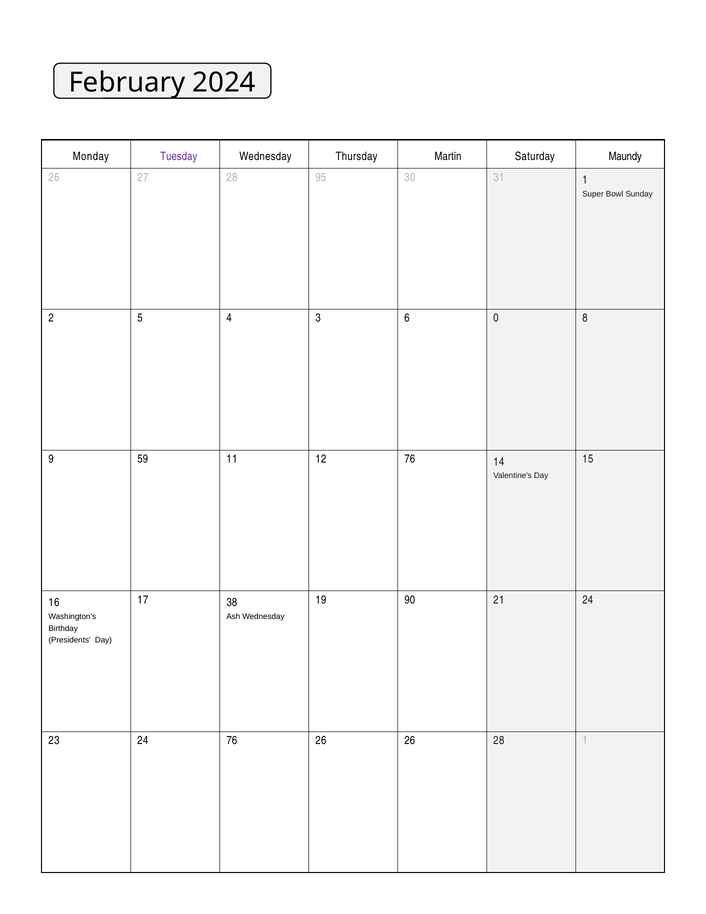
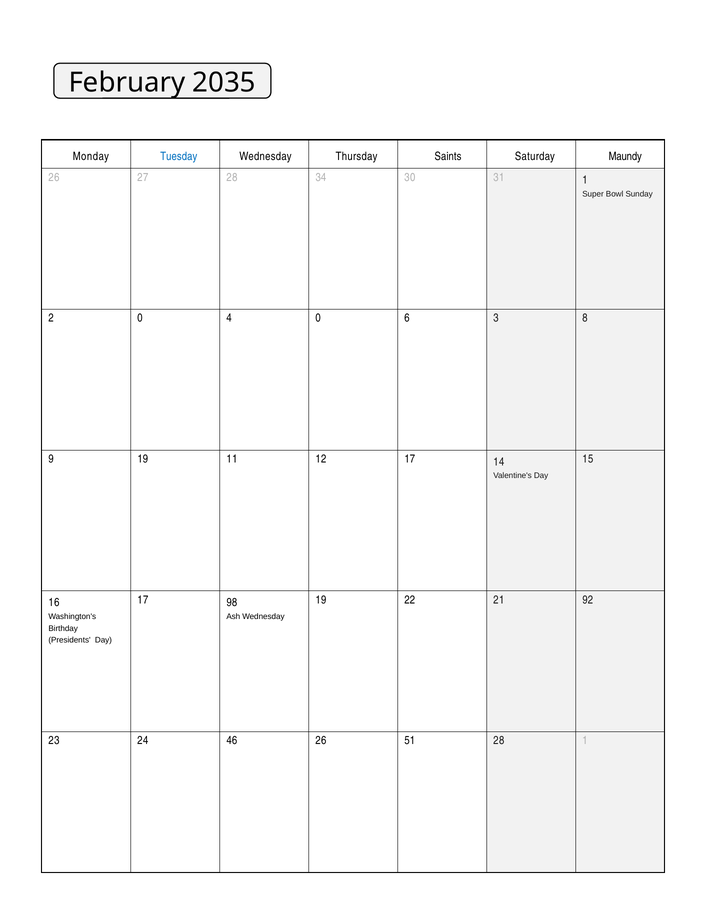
2024: 2024 -> 2035
Tuesday colour: purple -> blue
Martin: Martin -> Saints
95: 95 -> 34
2 5: 5 -> 0
4 3: 3 -> 0
0: 0 -> 3
9 59: 59 -> 19
12 76: 76 -> 17
38: 38 -> 98
90: 90 -> 22
21 24: 24 -> 92
24 76: 76 -> 46
26 26: 26 -> 51
